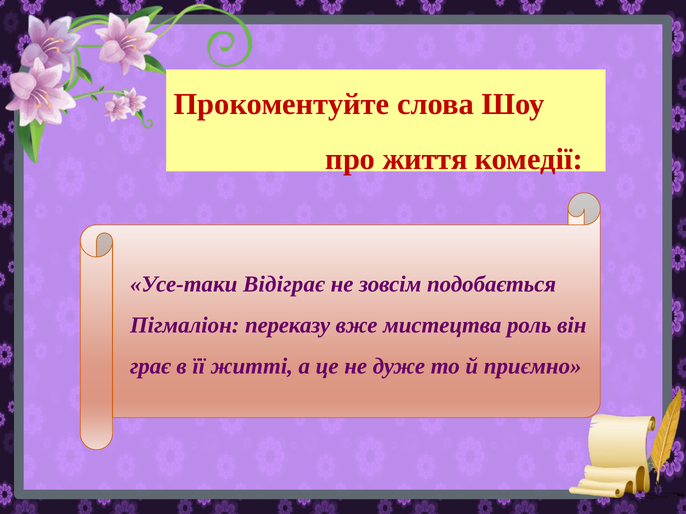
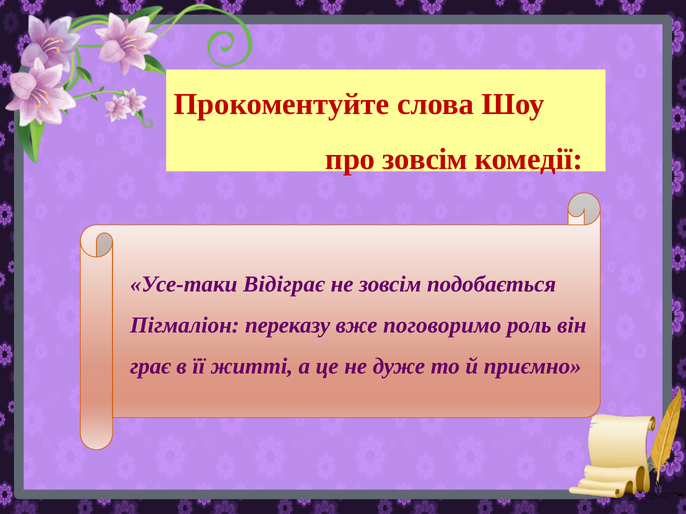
про життя: життя -> зовсім
мистецтва: мистецтва -> поговоримо
